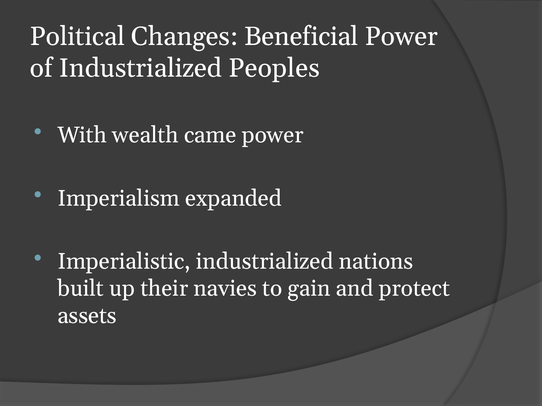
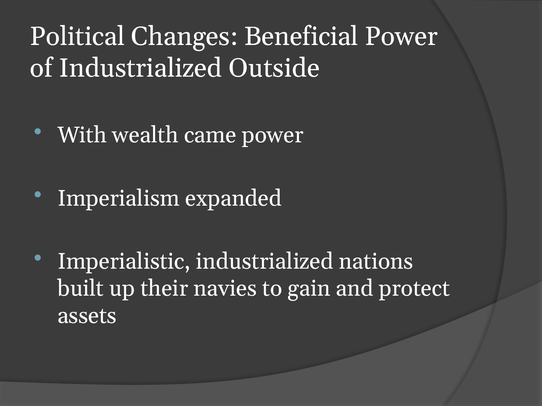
Peoples: Peoples -> Outside
